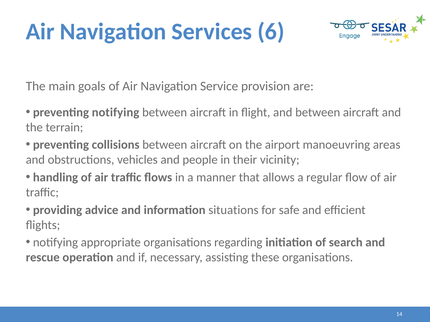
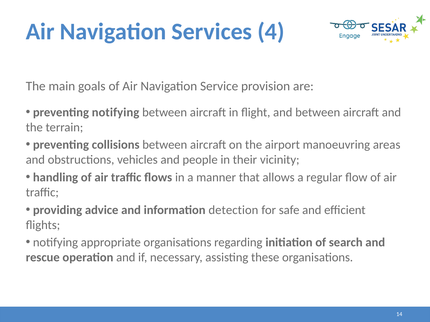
6: 6 -> 4
situations: situations -> detection
